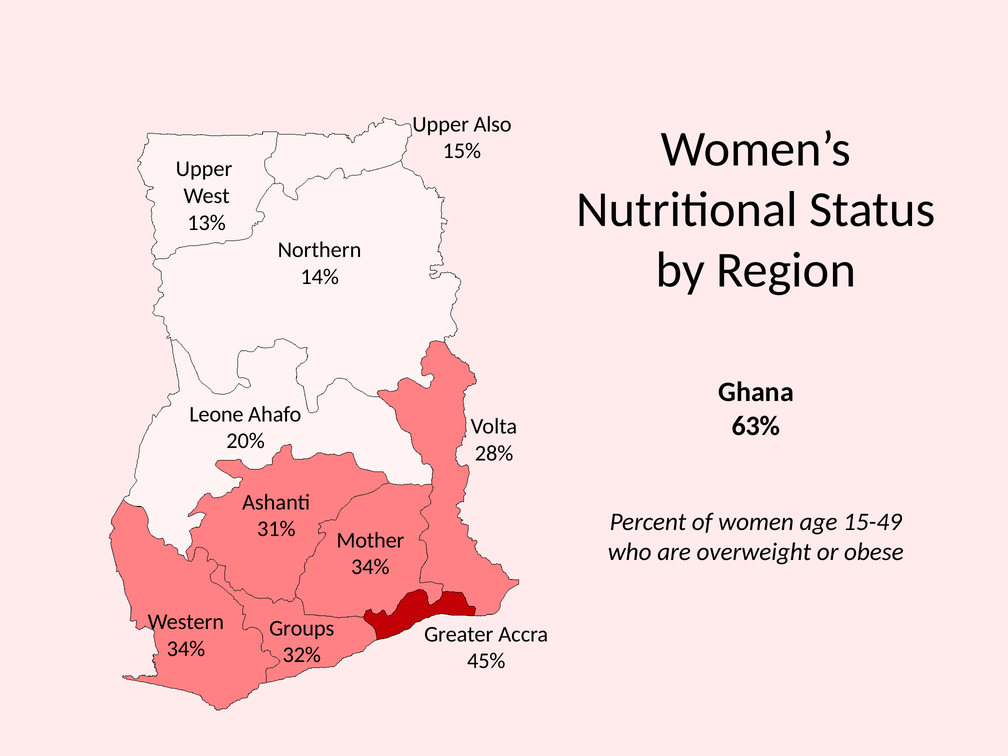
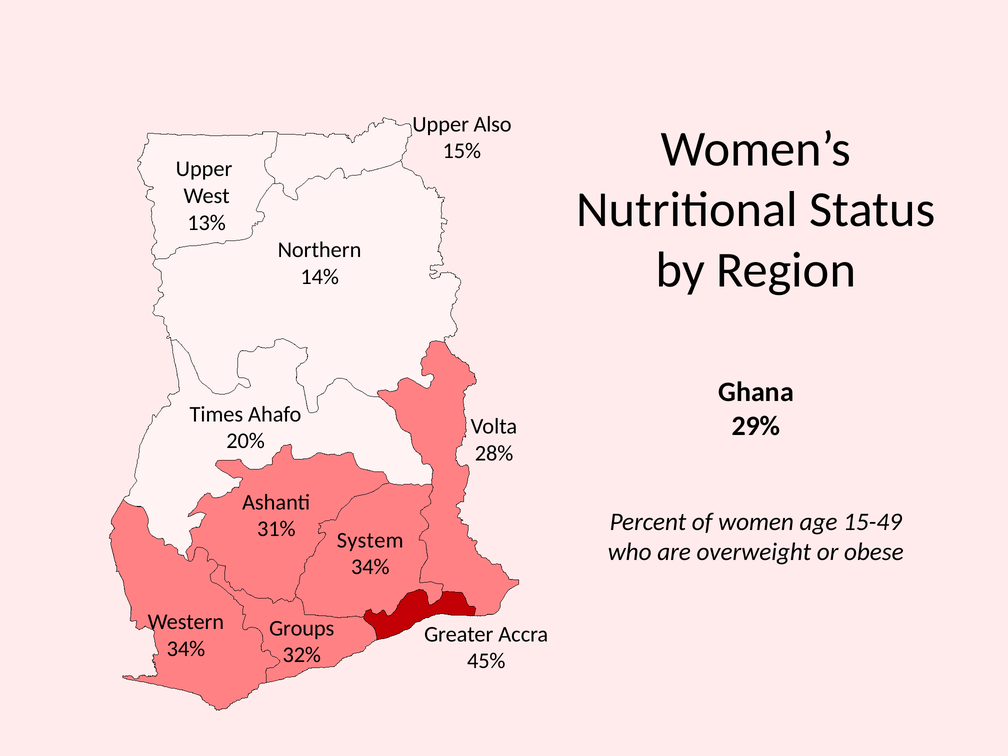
Leone: Leone -> Times
63%: 63% -> 29%
Mother: Mother -> System
